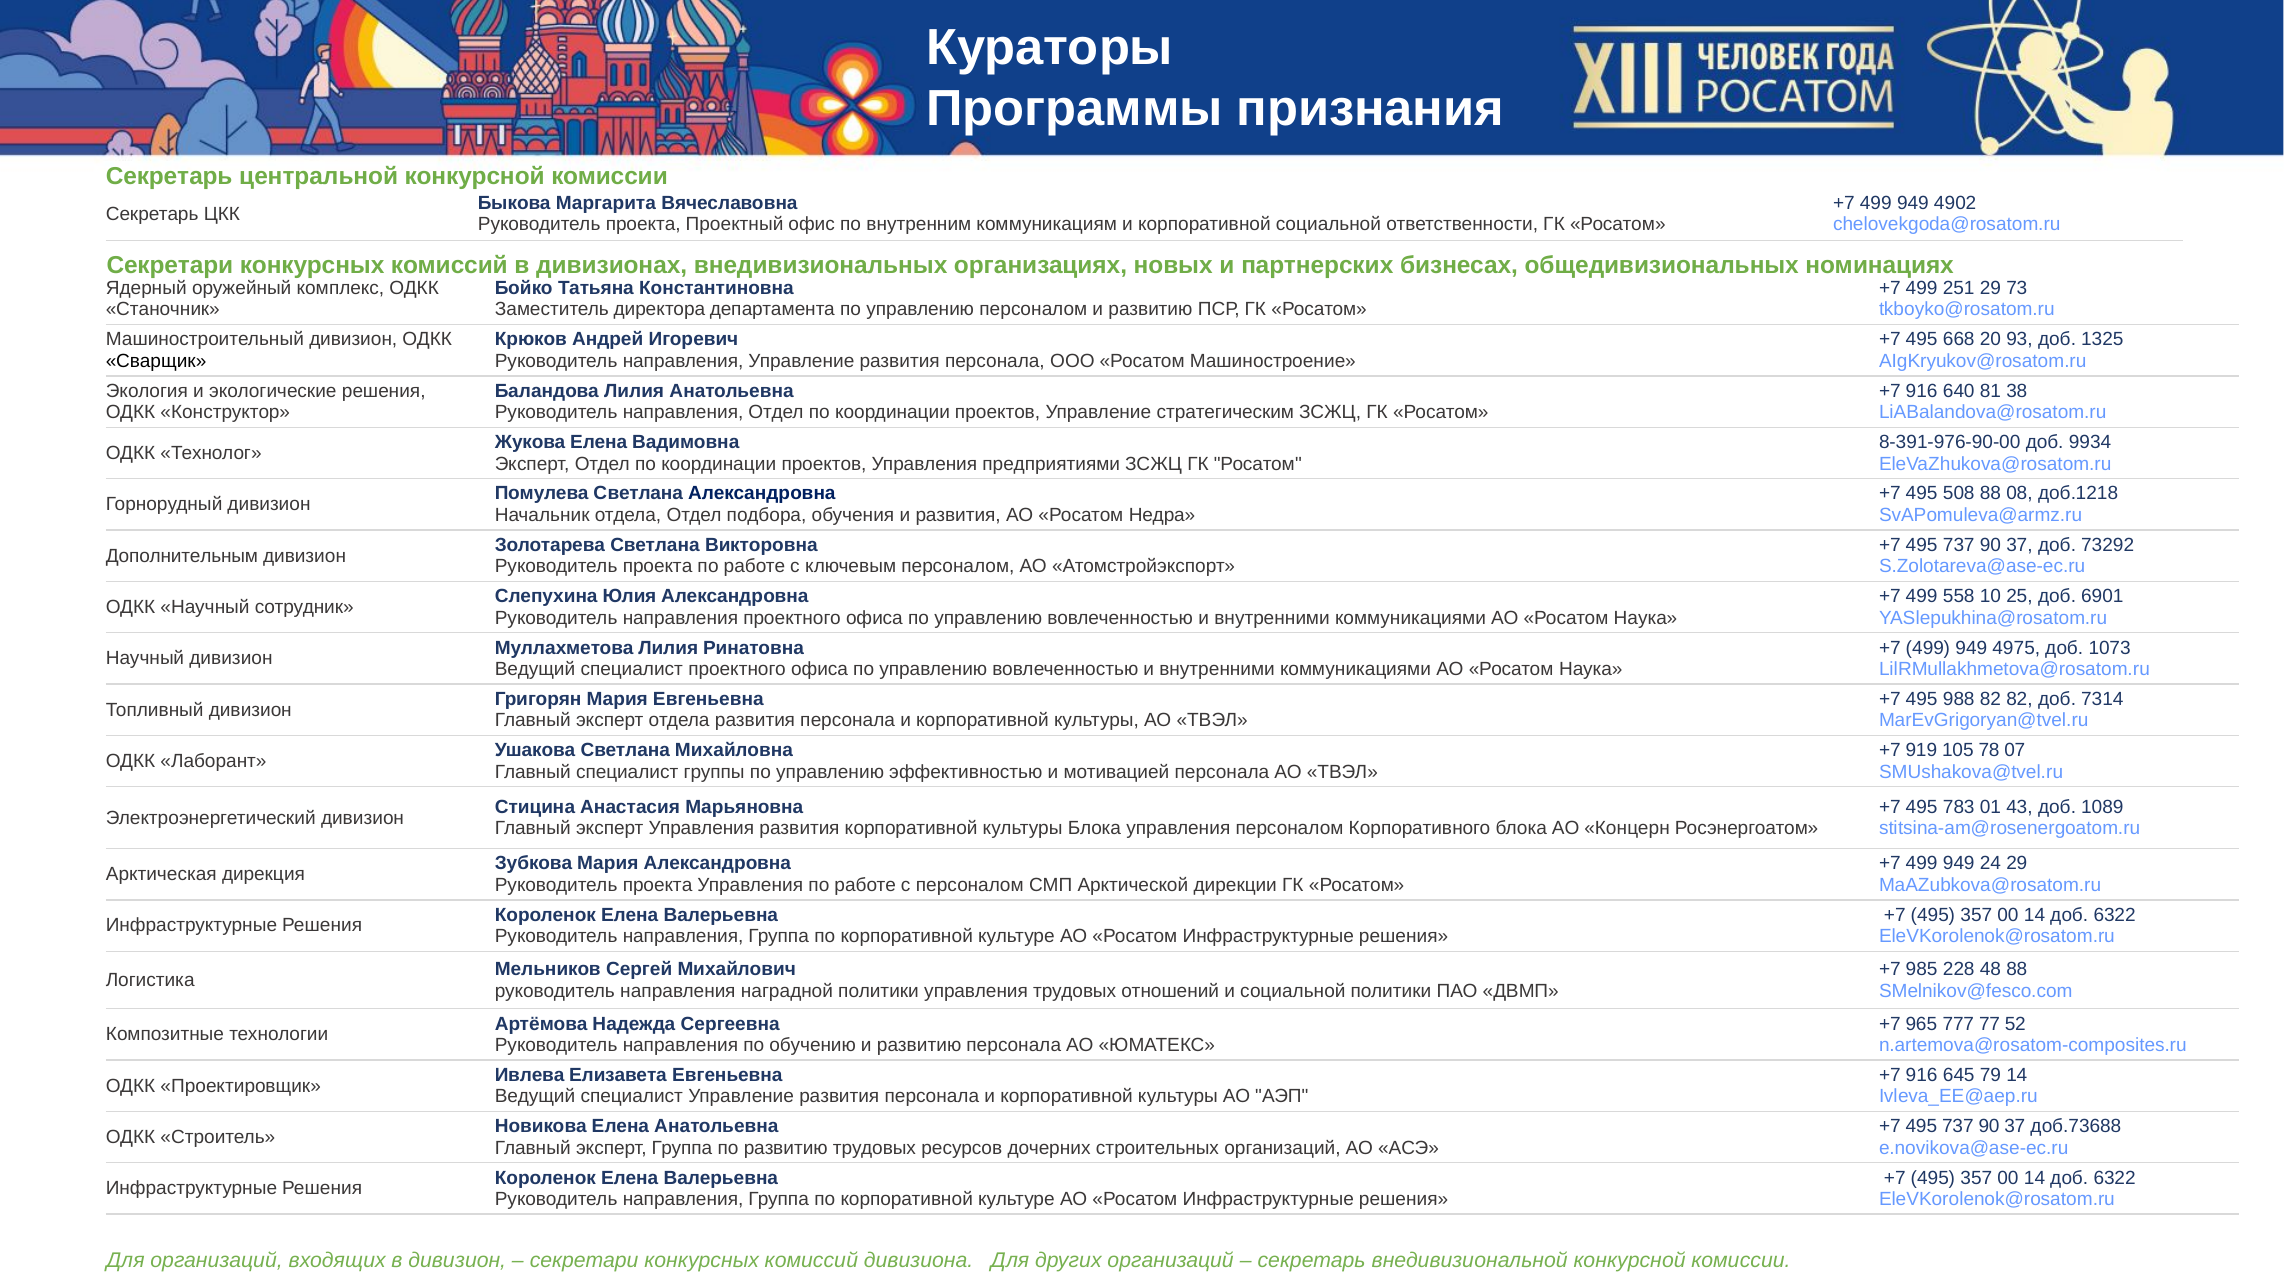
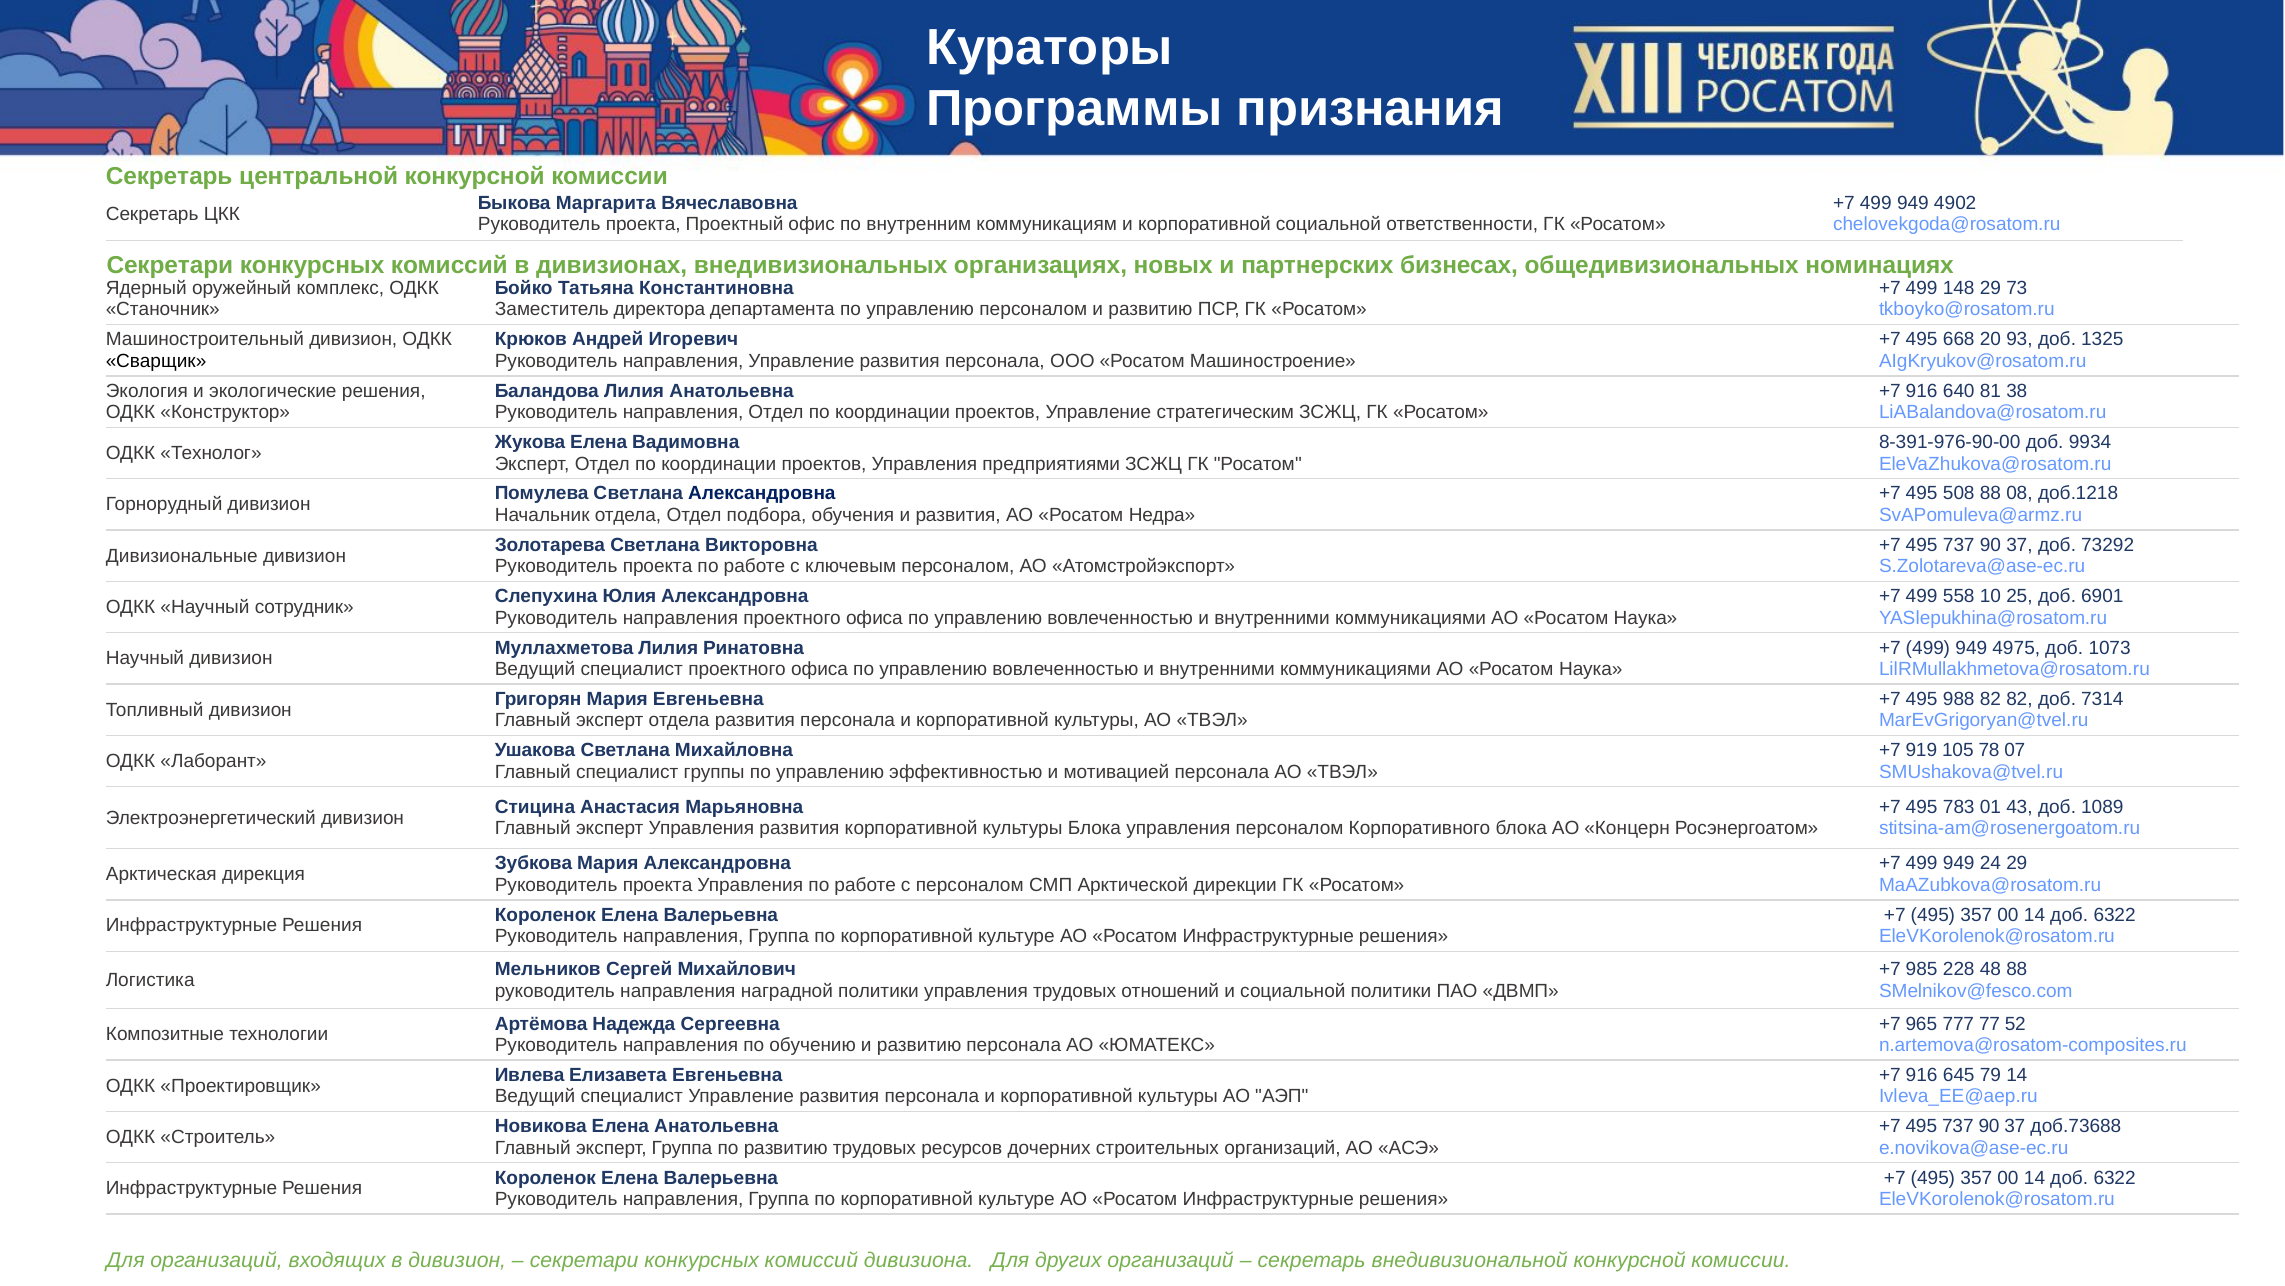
251: 251 -> 148
Дополнительным: Дополнительным -> Дивизиональные
